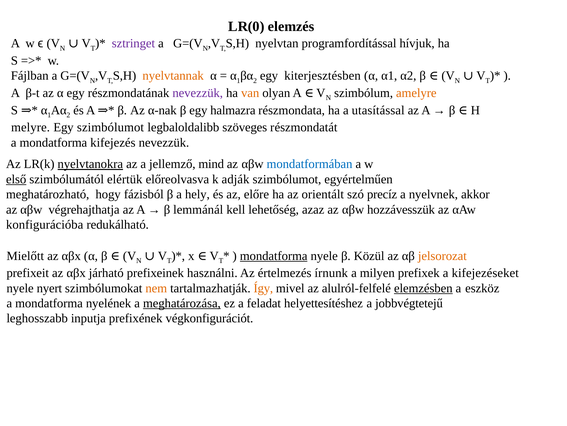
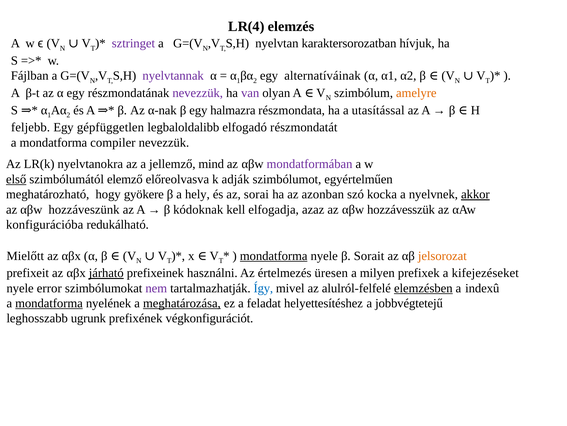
LR(0: LR(0 -> LR(4
programfordítással: programfordítással -> karaktersorozatban
nyelvtannak colour: orange -> purple
kiterjesztésben: kiterjesztésben -> alternatíváinak
van colour: orange -> purple
melyre: melyre -> feljebb
Egy szimbólumot: szimbólumot -> gépfüggetlen
szöveges: szöveges -> elfogadó
kifejezés: kifejezés -> compiler
nyelvtanokra underline: present -> none
mondatformában colour: blue -> purple
elértük: elértük -> elemző
fázisból: fázisból -> gyökere
előre: előre -> sorai
orientált: orientált -> azonban
precíz: precíz -> kocka
akkor underline: none -> present
végrehajthatja: végrehajthatja -> hozzáveszünk
lemmánál: lemmánál -> kódoknak
lehetőség: lehetőség -> elfogadja
Közül: Közül -> Sorait
járható underline: none -> present
írnunk: írnunk -> üresen
nyert: nyert -> error
nem colour: orange -> purple
Így colour: orange -> blue
eszköz: eszköz -> indexû
mondatforma at (49, 303) underline: none -> present
inputja: inputja -> ugrunk
